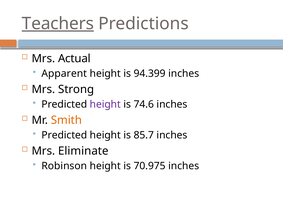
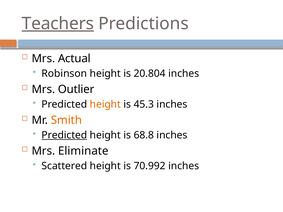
Apparent: Apparent -> Robinson
94.399: 94.399 -> 20.804
Strong: Strong -> Outlier
height at (105, 104) colour: purple -> orange
74.6: 74.6 -> 45.3
Predicted at (64, 135) underline: none -> present
85.7: 85.7 -> 68.8
Robinson: Robinson -> Scattered
70.975: 70.975 -> 70.992
